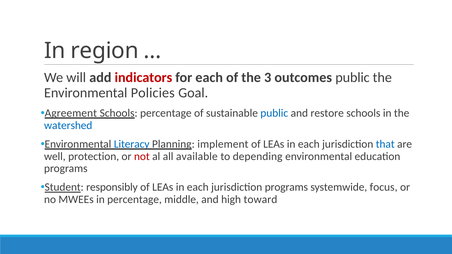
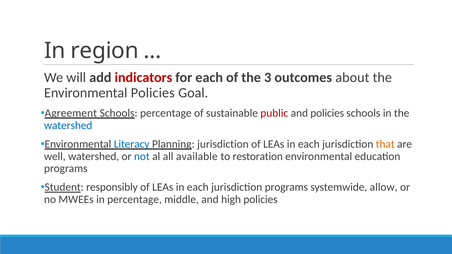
outcomes public: public -> about
public at (274, 113) colour: blue -> red
and restore: restore -> policies
Planning implement: implement -> jurisdiction
that colour: blue -> orange
well protection: protection -> watershed
not colour: red -> blue
depending: depending -> restoration
focus: focus -> allow
high toward: toward -> policies
